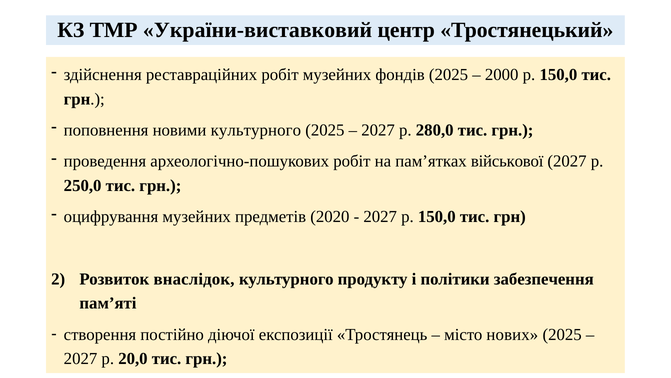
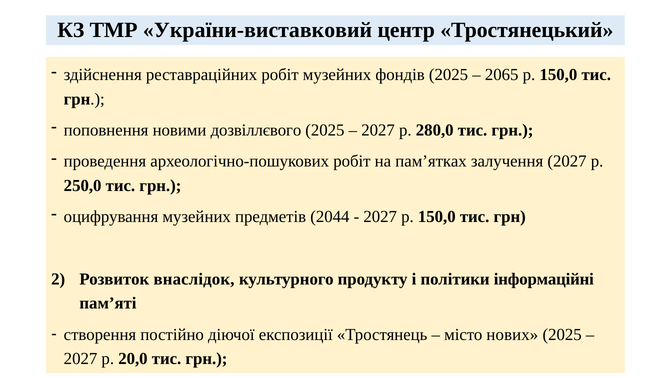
2000: 2000 -> 2065
новими культурного: культурного -> дозвіллєвого
військової: військової -> залучення
2020: 2020 -> 2044
забезпечення: забезпечення -> інформаційні
